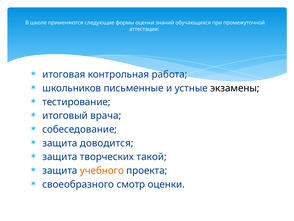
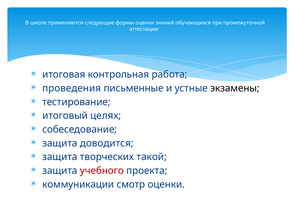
школьников: школьников -> проведения
врача: врача -> целях
учебного colour: orange -> red
своеобразного: своеобразного -> коммуникации
